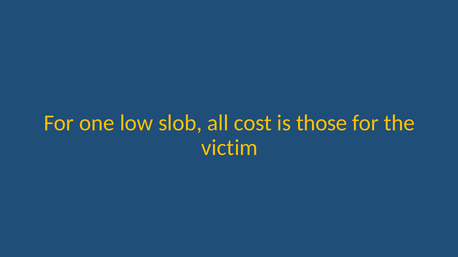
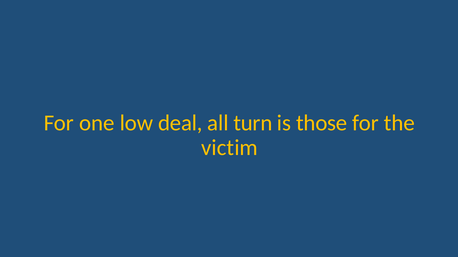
slob: slob -> deal
cost: cost -> turn
